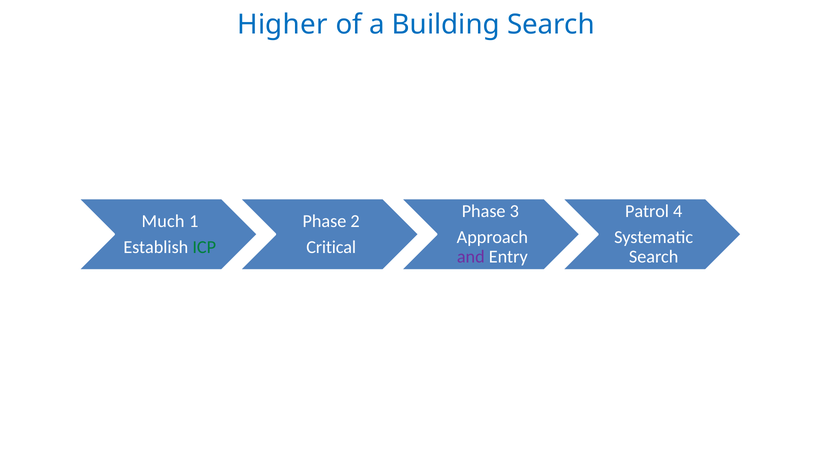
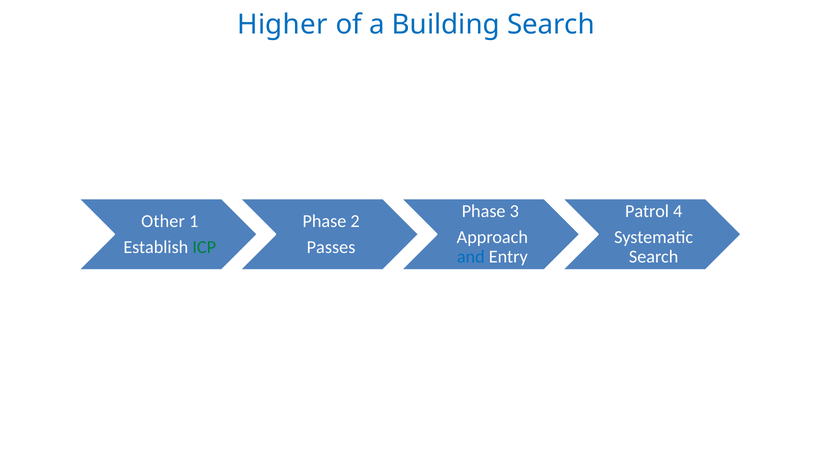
Much: Much -> Other
Critical: Critical -> Passes
and colour: purple -> blue
